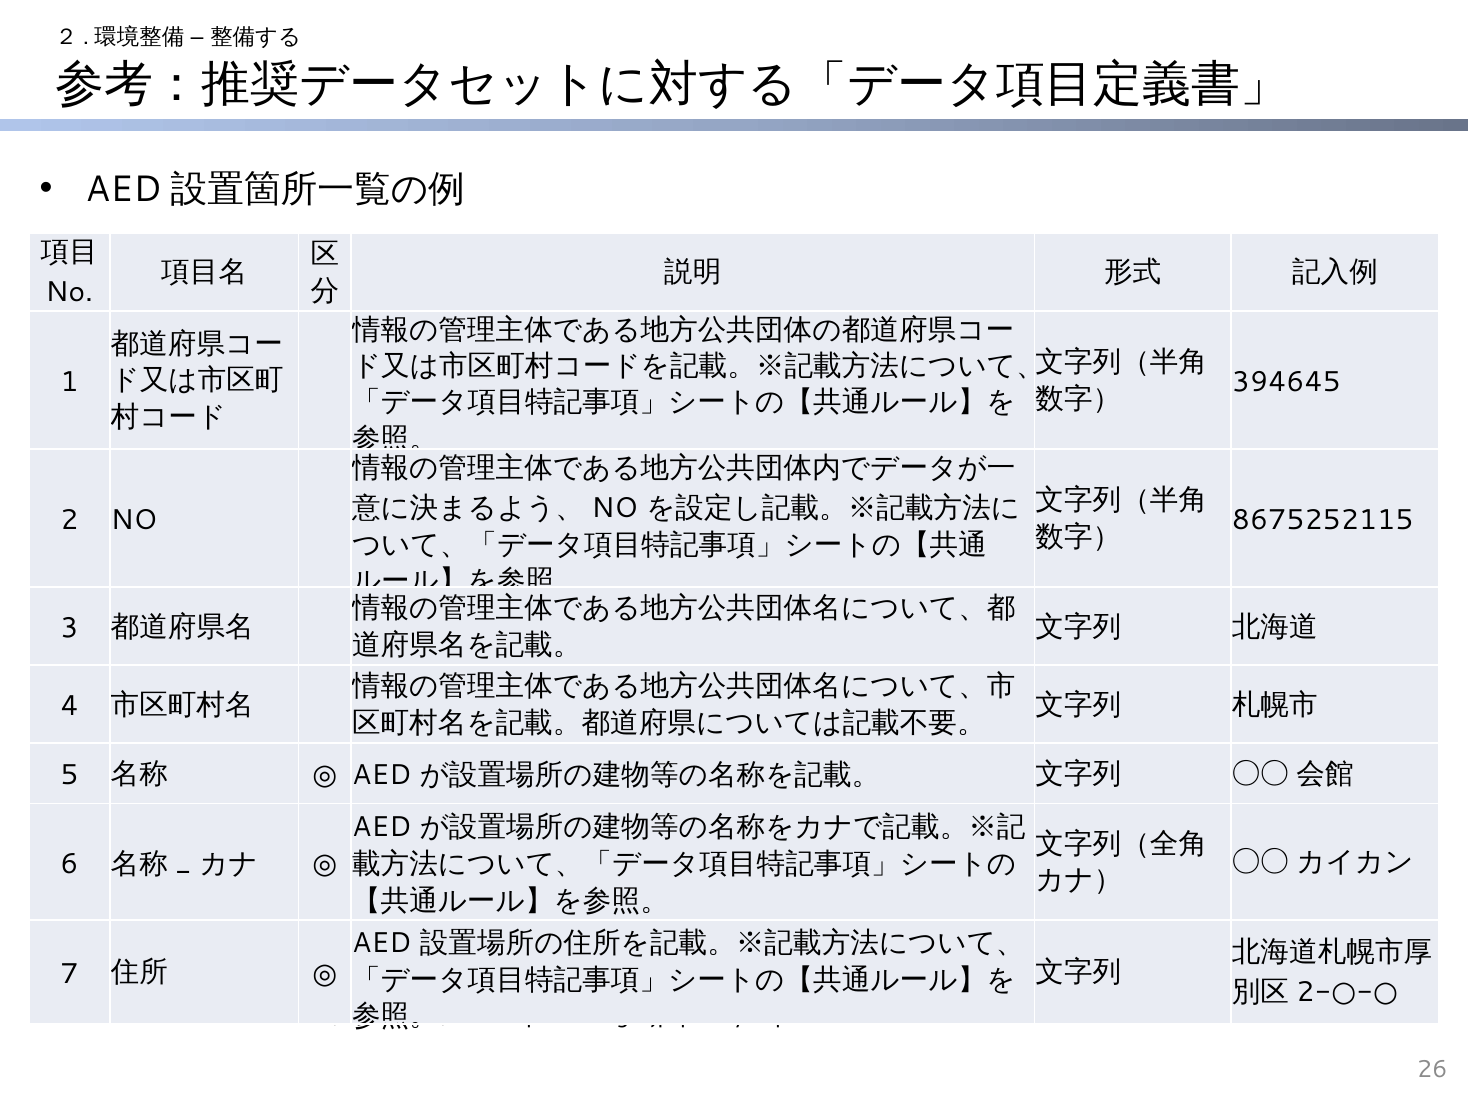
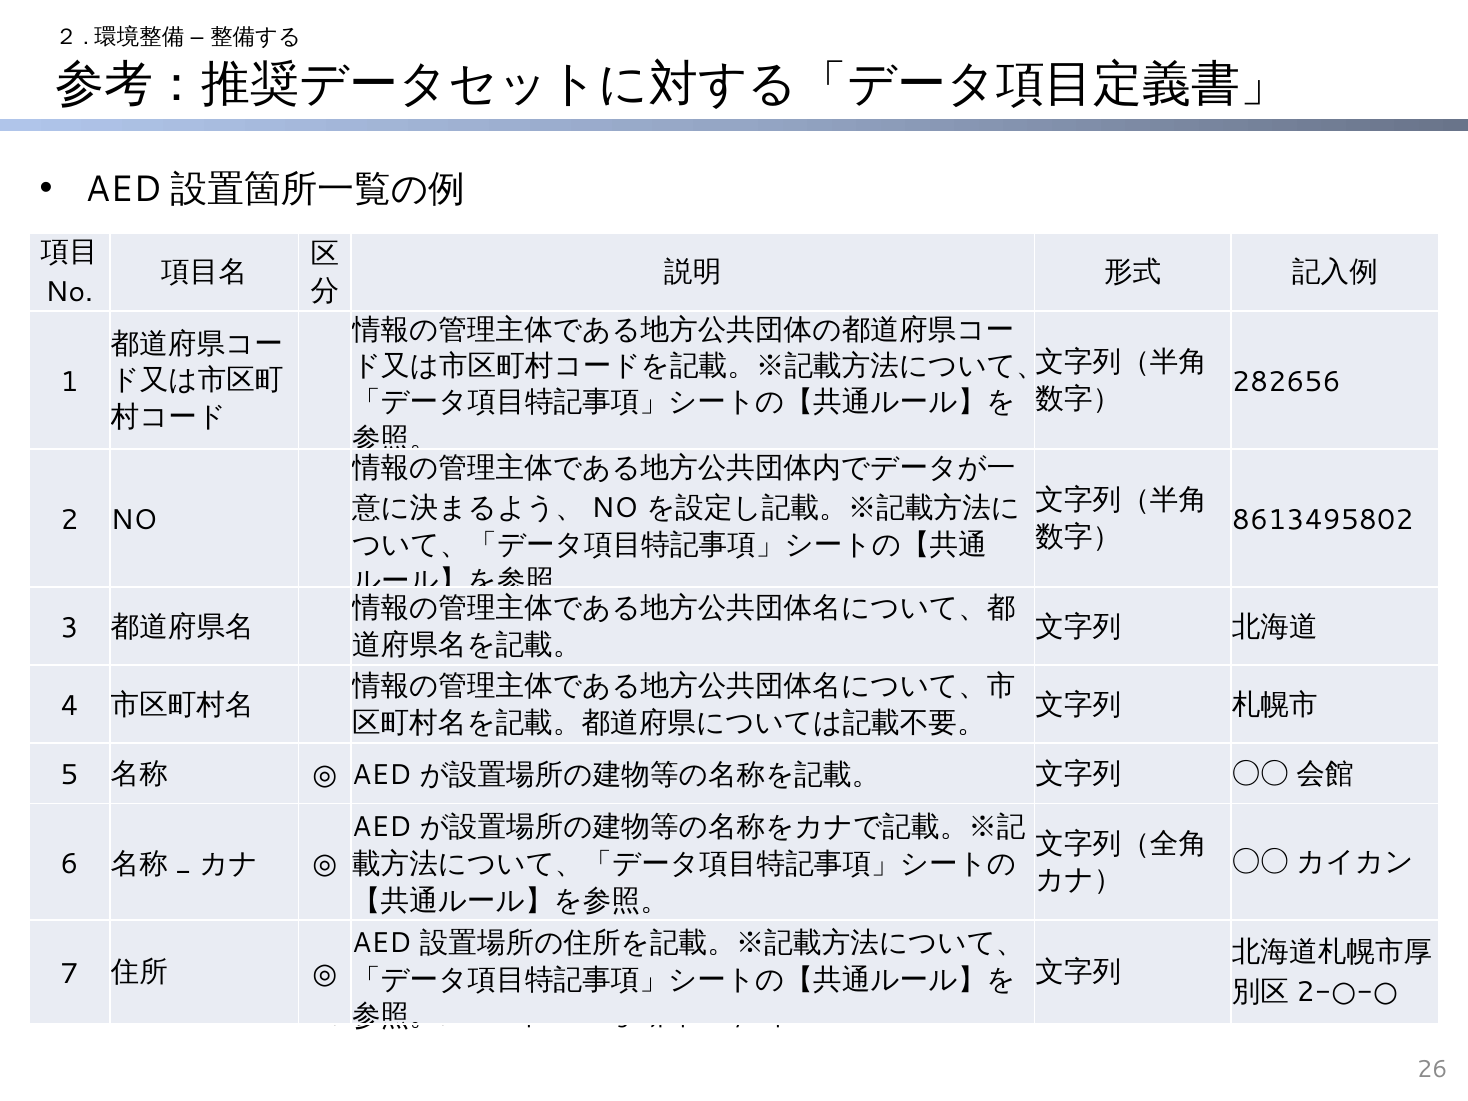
394645: 394645 -> 282656
8675252115: 8675252115 -> 8613495802
